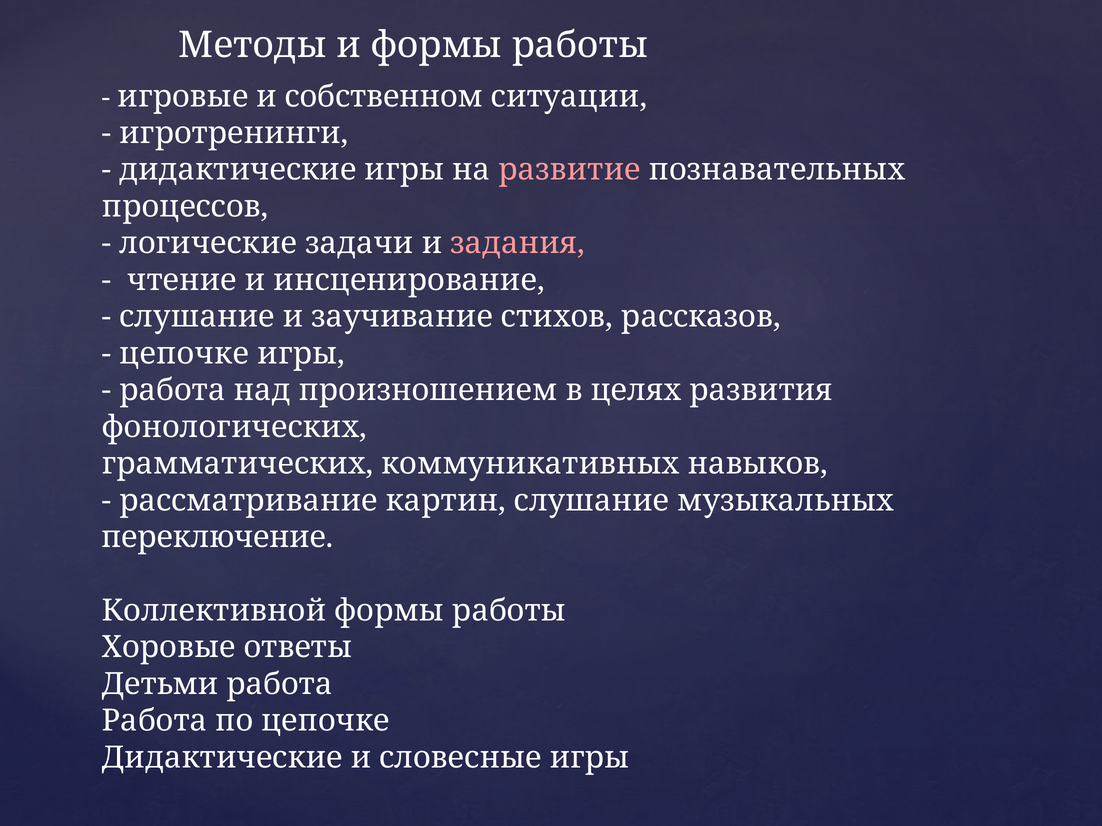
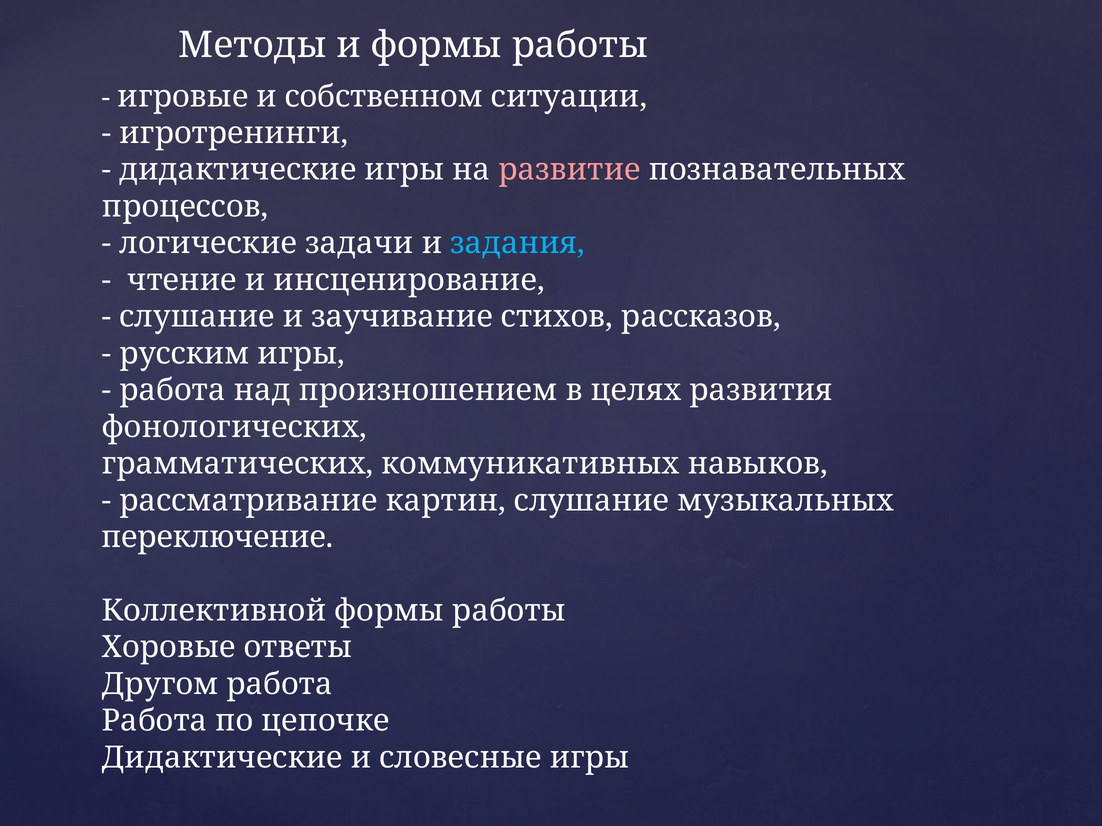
задания colour: pink -> light blue
цепочке at (184, 354): цепочке -> русским
Детьми: Детьми -> Другом
